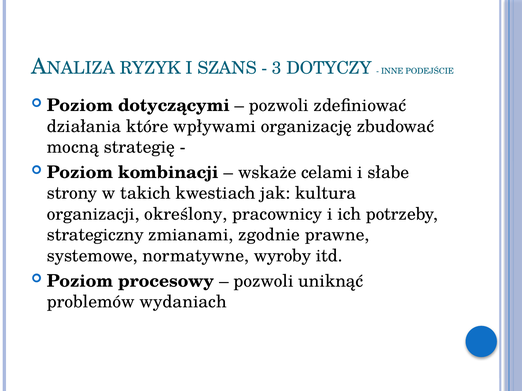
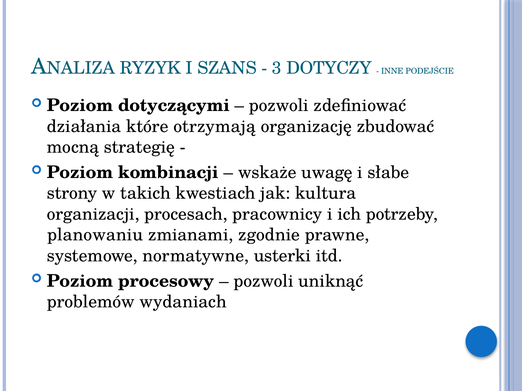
wpływami: wpływami -> otrzymają
celami: celami -> uwagę
określony: określony -> procesach
strategiczny: strategiczny -> planowaniu
wyroby: wyroby -> usterki
